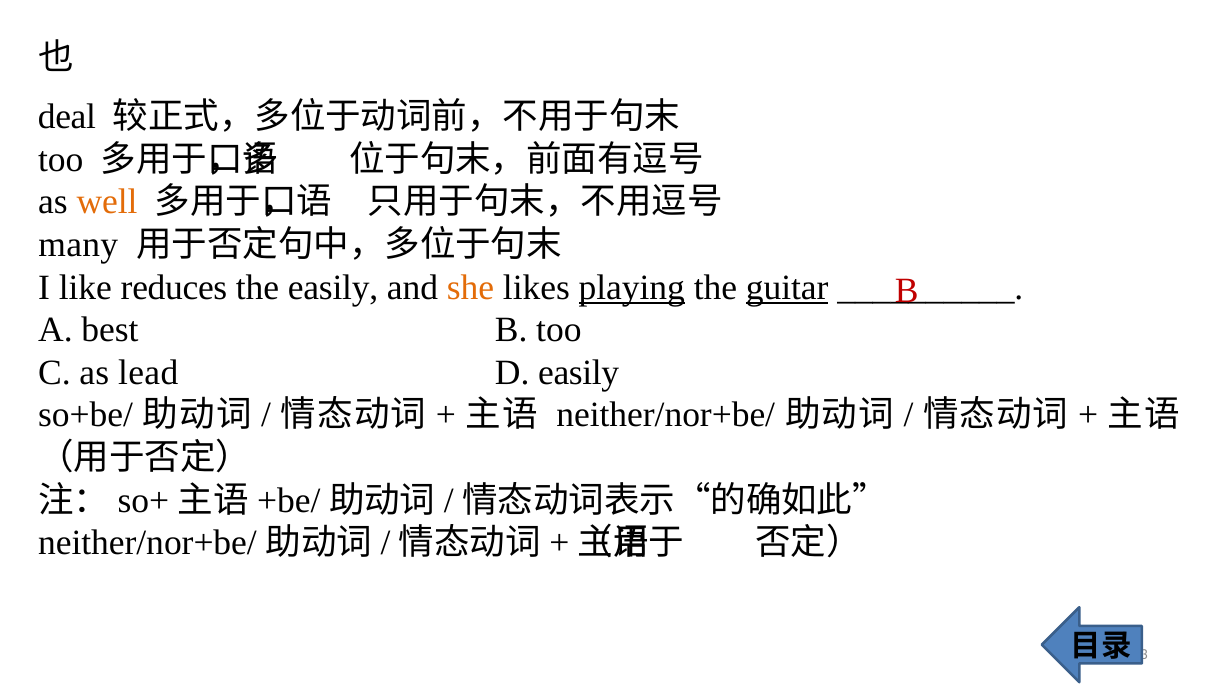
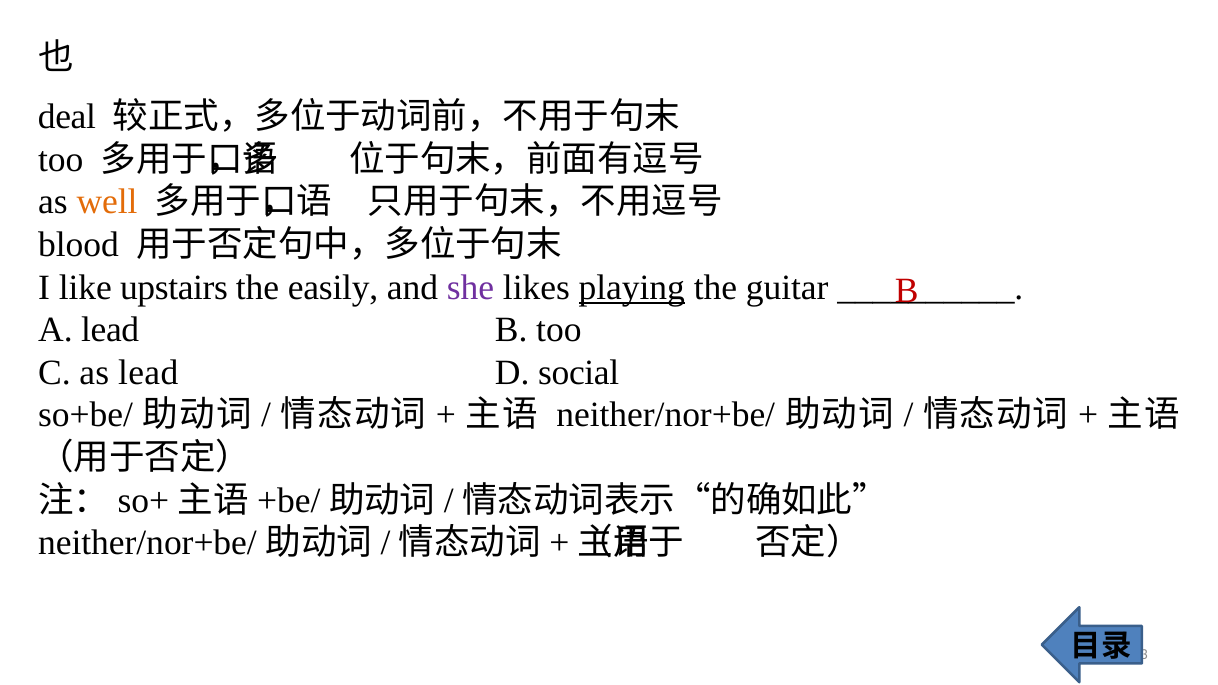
many: many -> blood
reduces: reduces -> upstairs
she colour: orange -> purple
guitar underline: present -> none
A best: best -> lead
D easily: easily -> social
